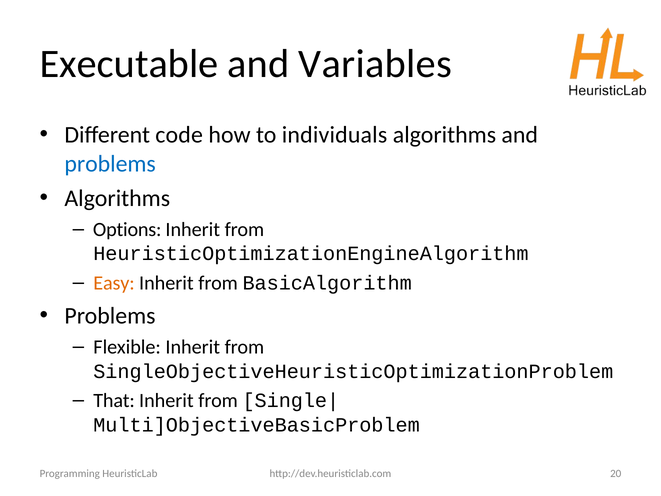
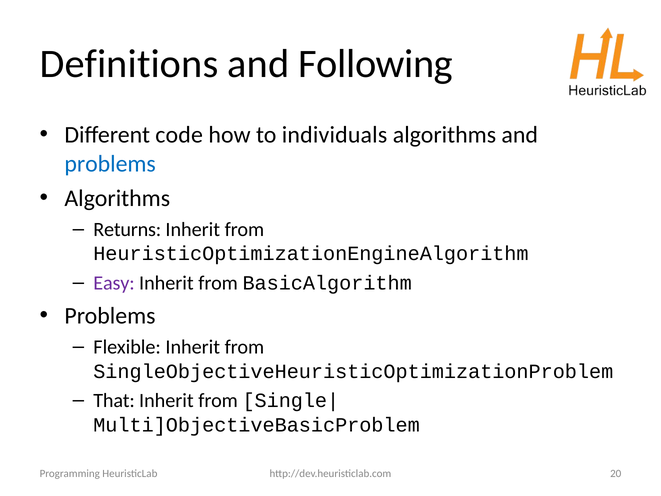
Executable: Executable -> Definitions
Variables: Variables -> Following
Options: Options -> Returns
Easy colour: orange -> purple
